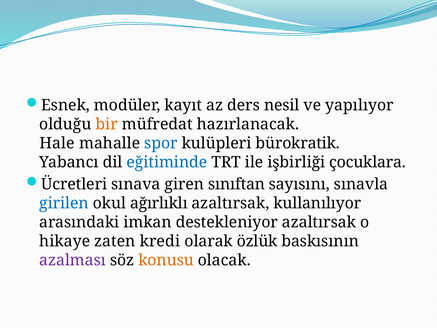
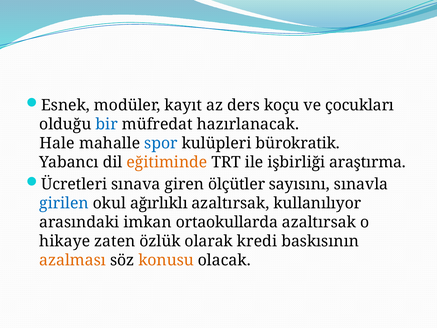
nesil: nesil -> koçu
yapılıyor: yapılıyor -> çocukları
bir colour: orange -> blue
eğitiminde colour: blue -> orange
çocuklara: çocuklara -> araştırma
sınıftan: sınıftan -> ölçütler
destekleniyor: destekleniyor -> ortaokullarda
kredi: kredi -> özlük
özlük: özlük -> kredi
azalması colour: purple -> orange
